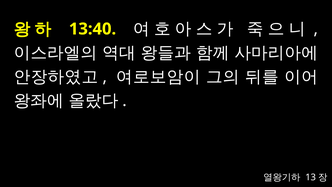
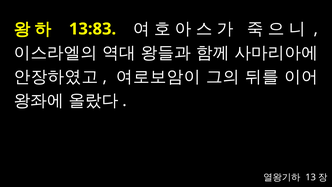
13:40: 13:40 -> 13:83
